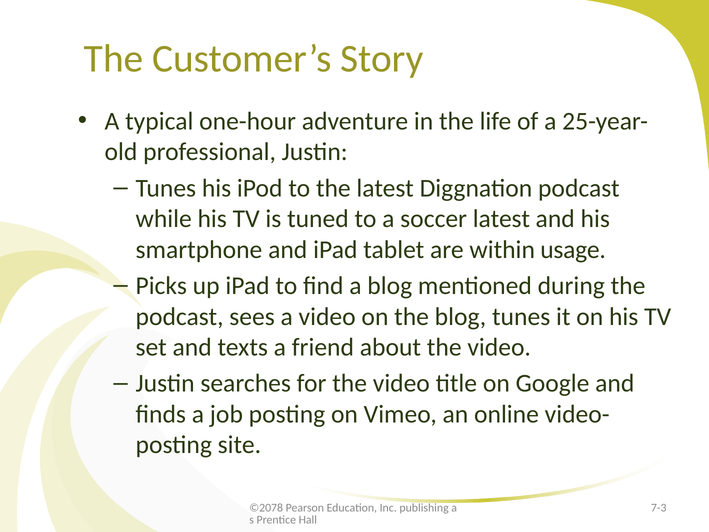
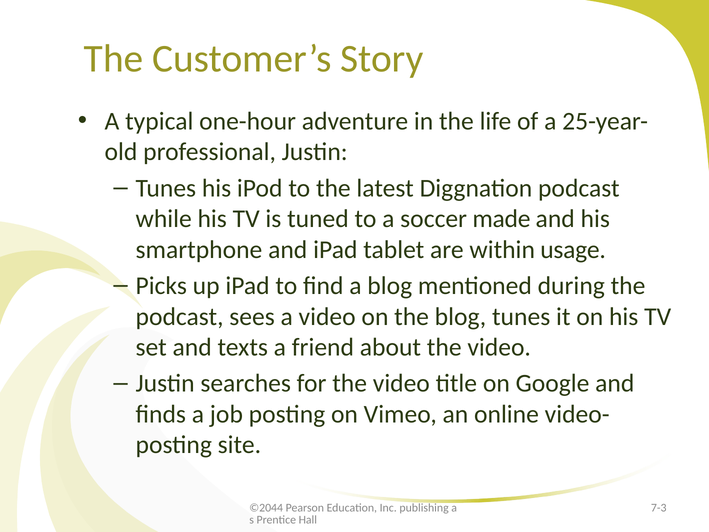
soccer latest: latest -> made
©2078: ©2078 -> ©2044
